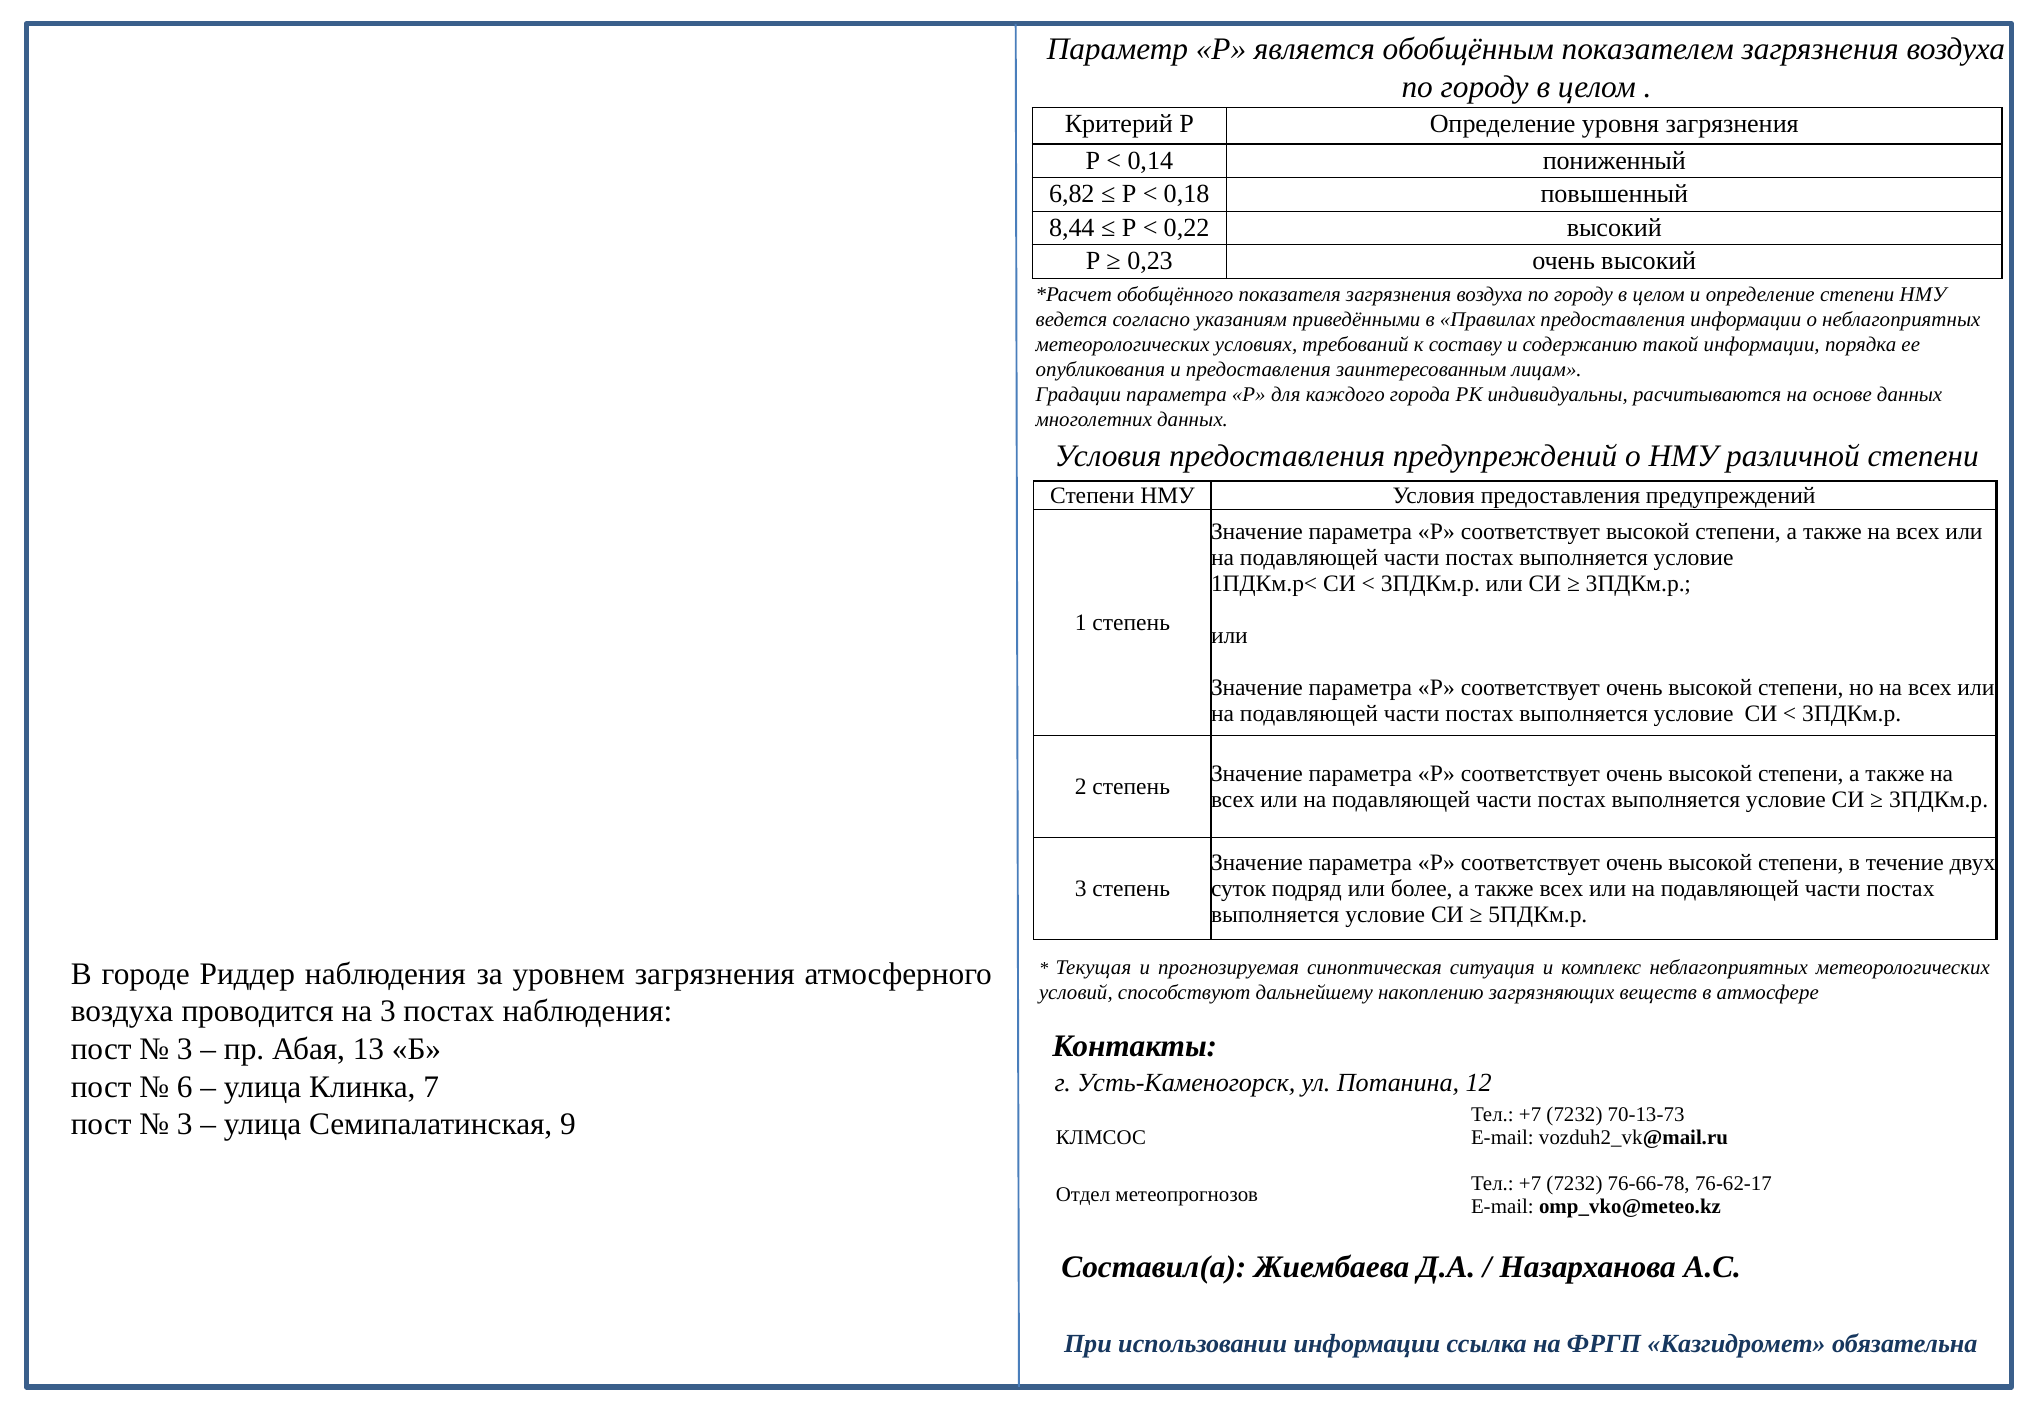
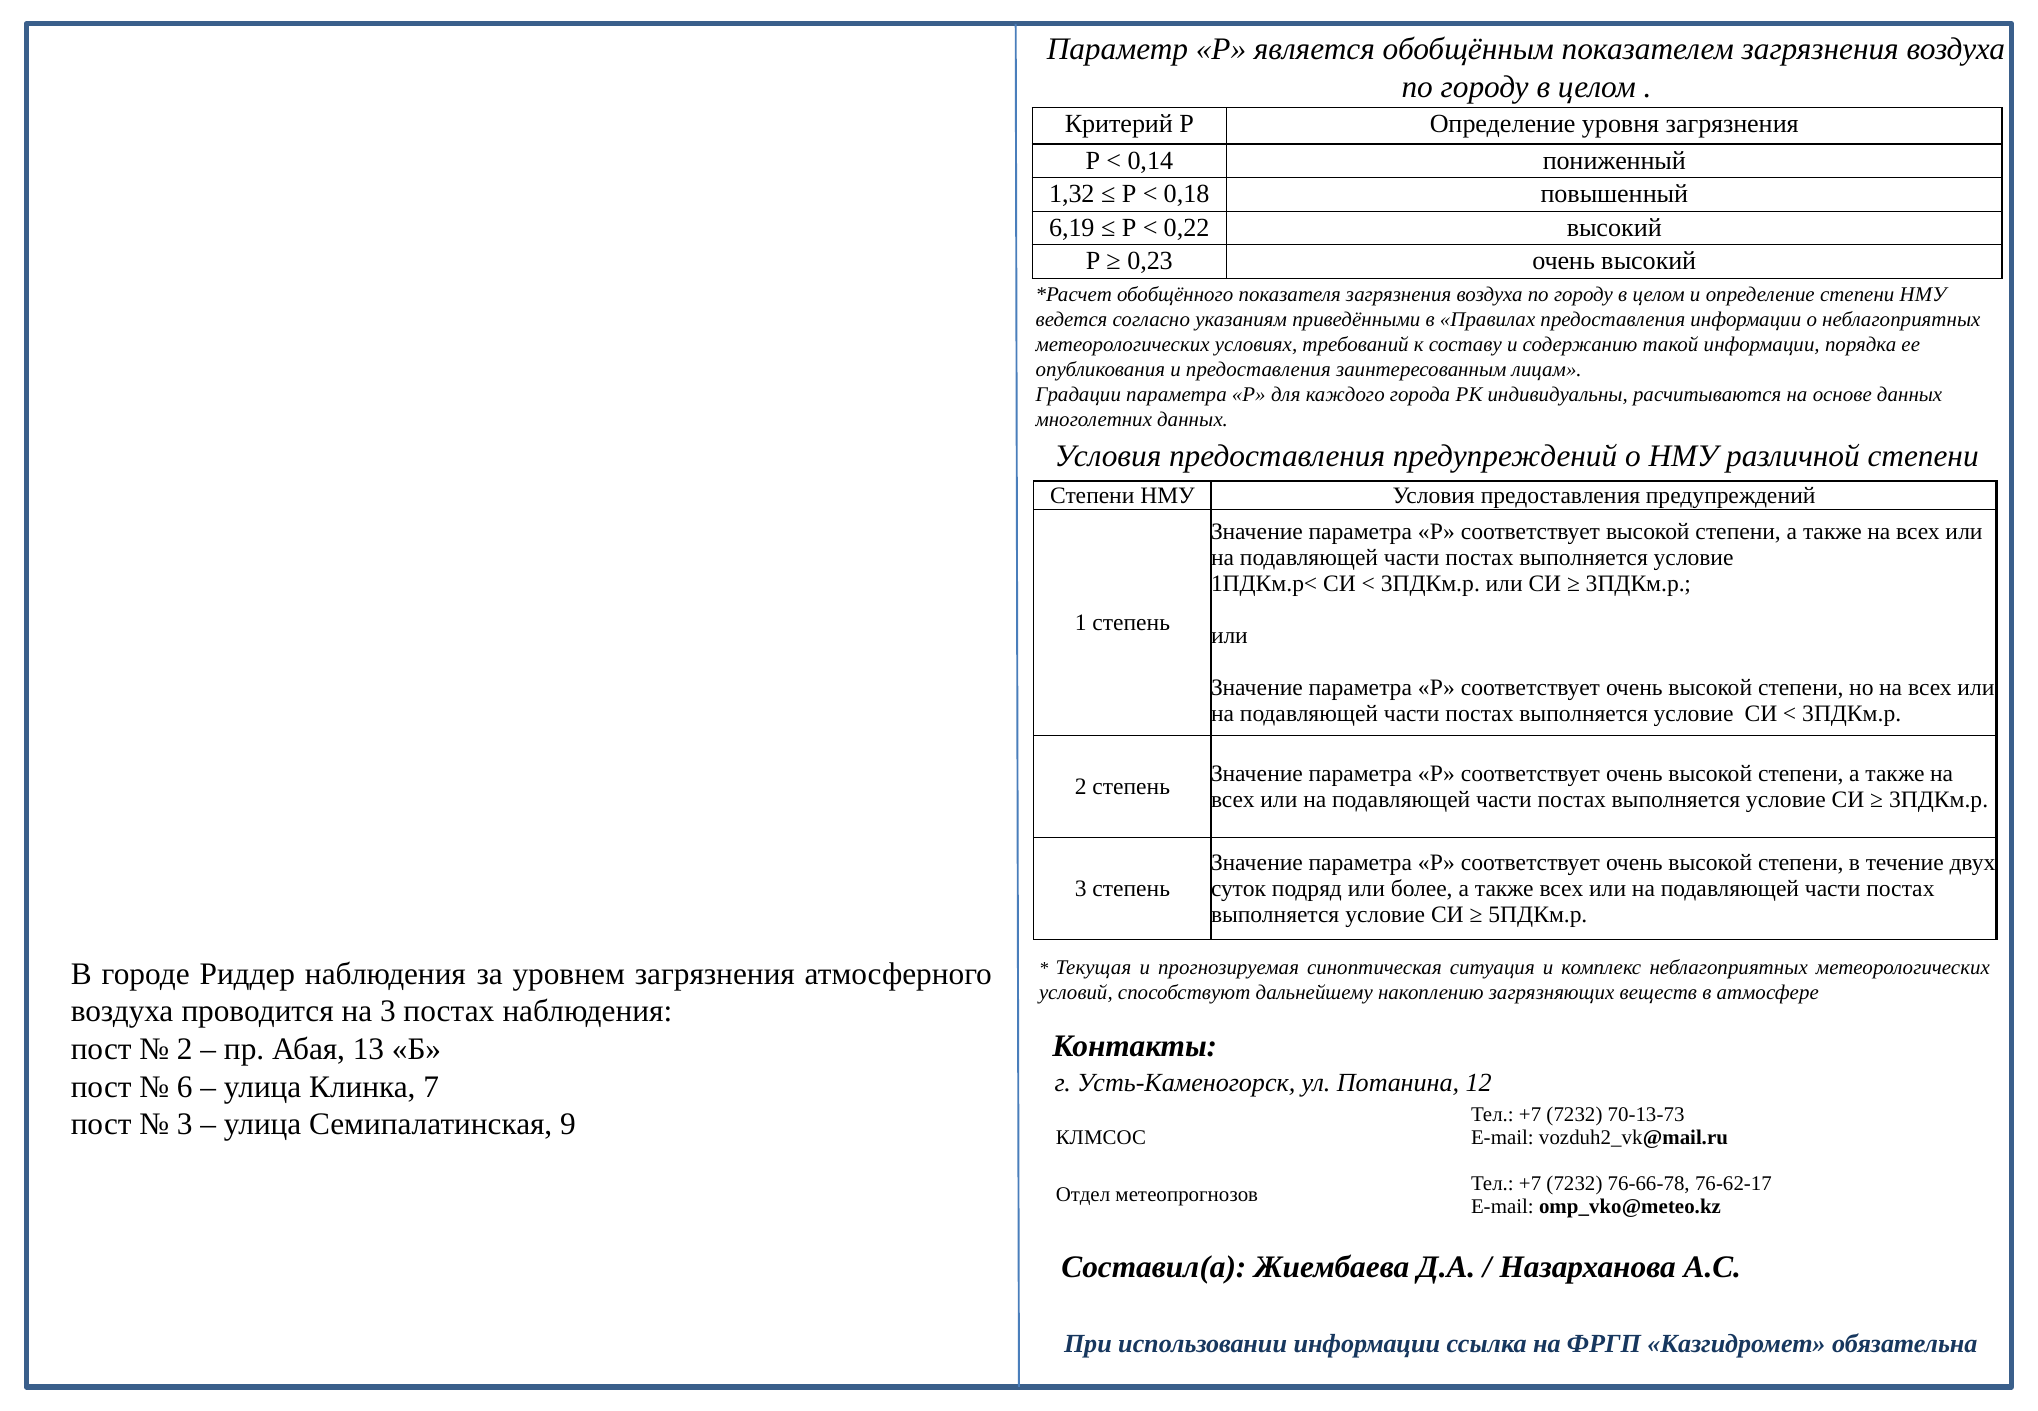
6,82: 6,82 -> 1,32
8,44: 8,44 -> 6,19
3 at (185, 1049): 3 -> 2
